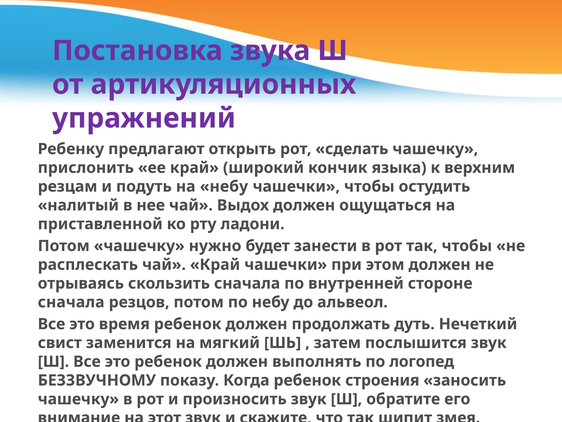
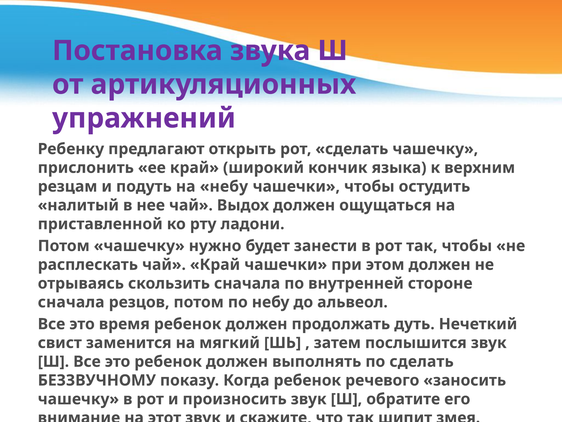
по логопед: логопед -> сделать
строения: строения -> речевого
